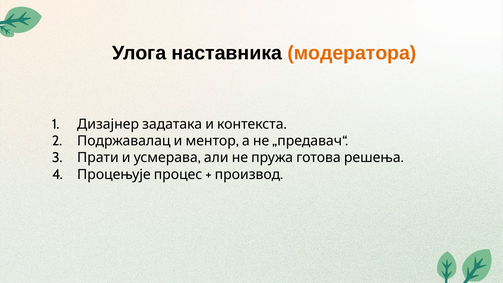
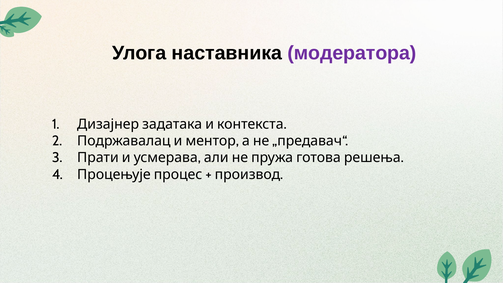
модератора colour: orange -> purple
